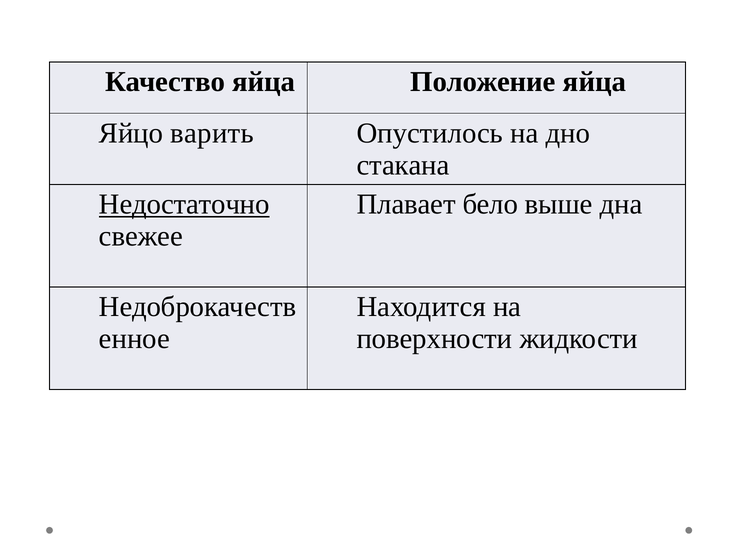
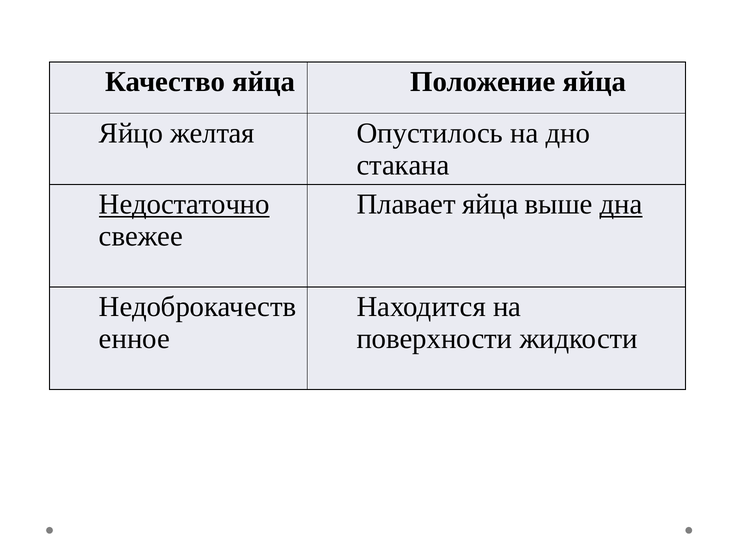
варить: варить -> желтая
Плавает бело: бело -> яйца
дна underline: none -> present
